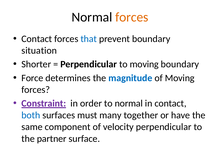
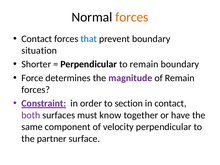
to moving: moving -> remain
magnitude colour: blue -> purple
of Moving: Moving -> Remain
to normal: normal -> section
both colour: blue -> purple
many: many -> know
